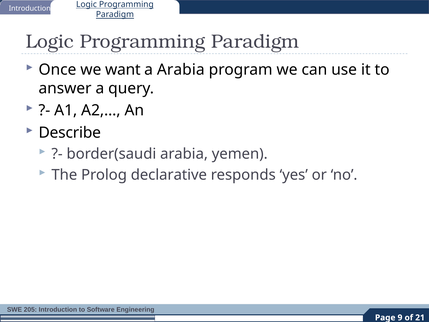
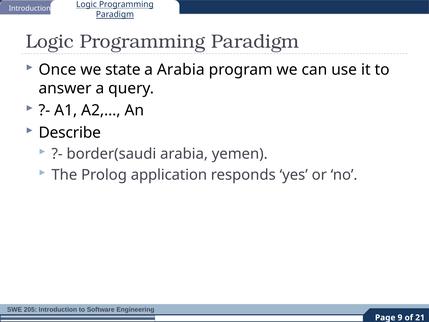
want: want -> state
declarative: declarative -> application
